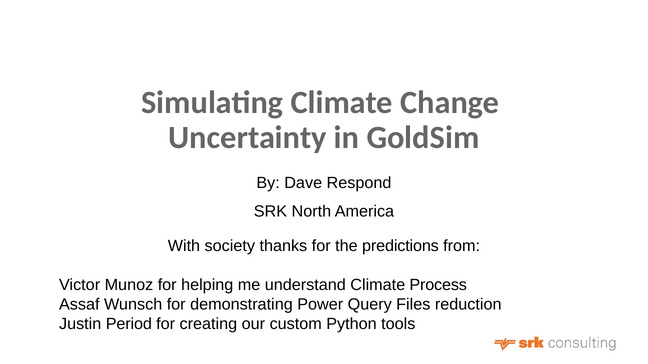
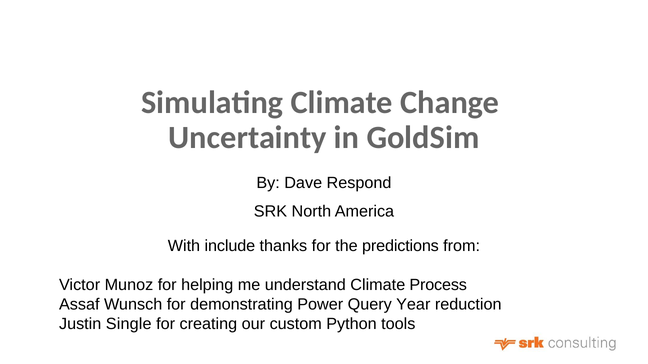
society: society -> include
Files: Files -> Year
Period: Period -> Single
